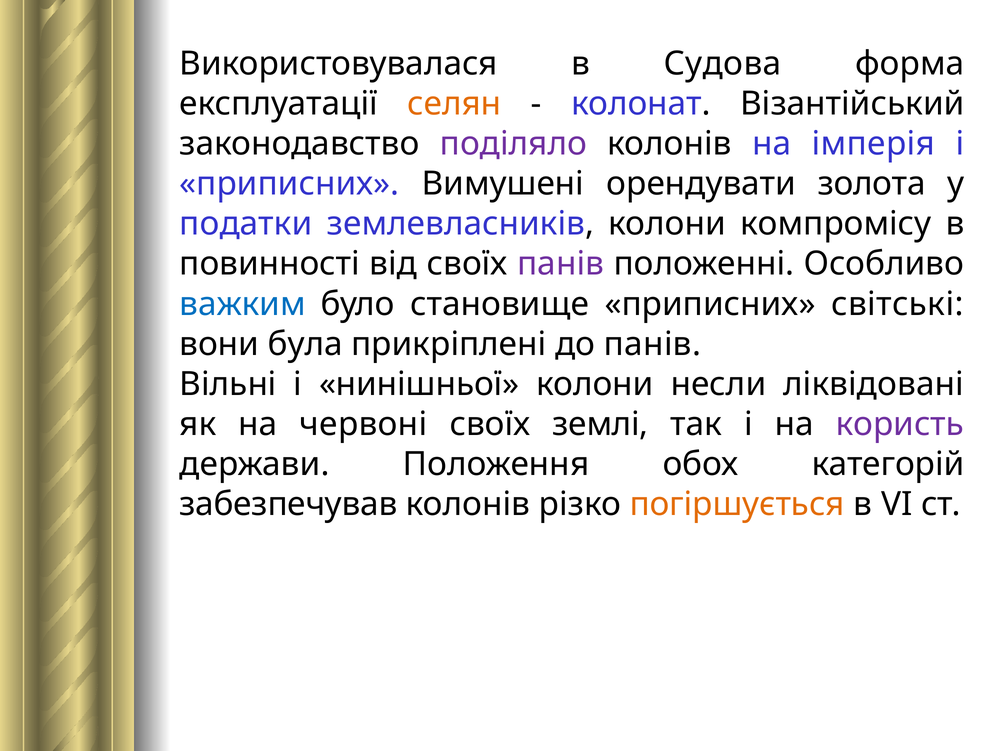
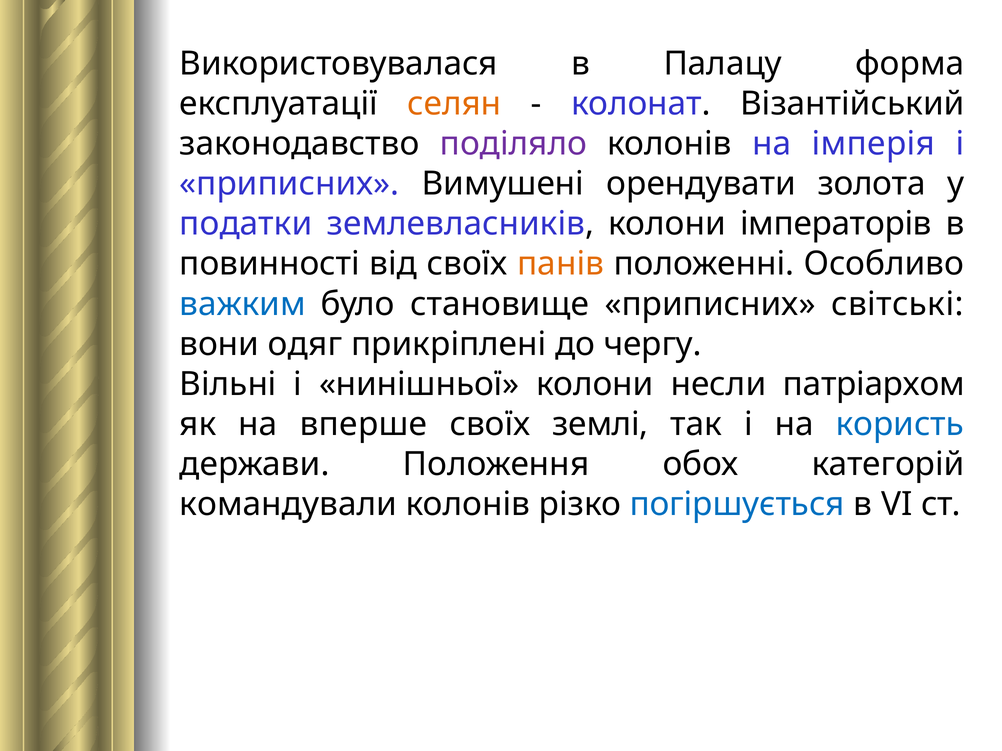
Судова: Судова -> Палацу
компромісу: компромісу -> імператорів
панів at (561, 264) colour: purple -> orange
була: була -> одяг
до панів: панів -> чергу
ліквідовані: ліквідовані -> патріархом
червоні: червоні -> вперше
користь colour: purple -> blue
забезпечував: забезпечував -> командували
погіршується colour: orange -> blue
